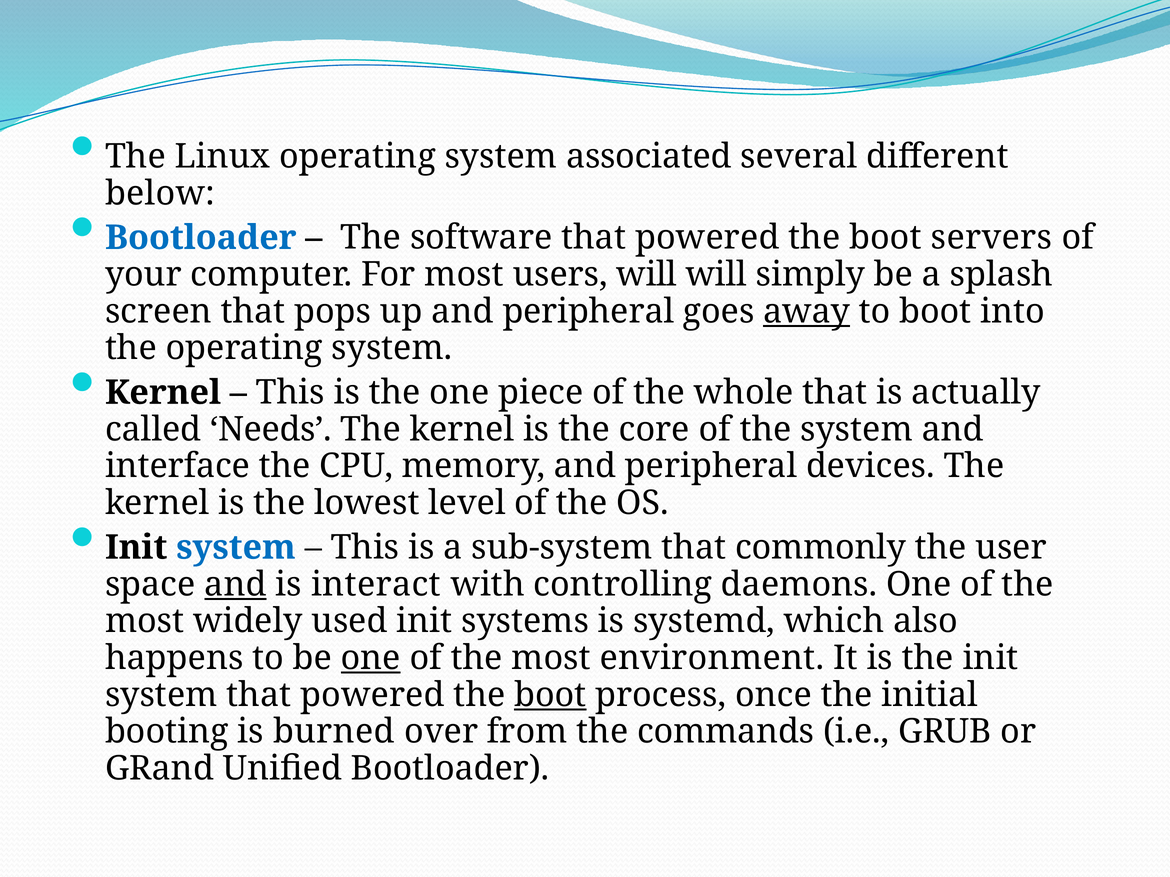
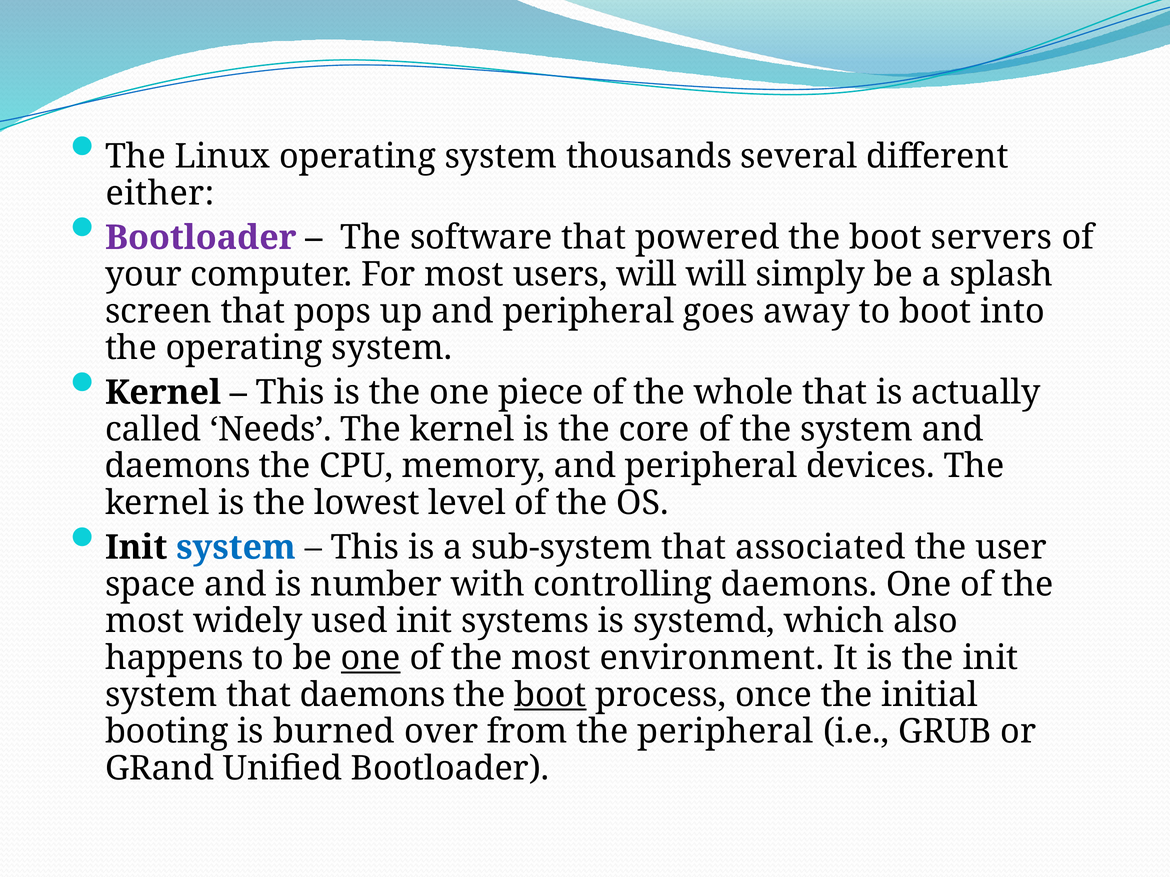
associated: associated -> thousands
below: below -> either
Bootloader at (201, 238) colour: blue -> purple
away underline: present -> none
interface at (178, 467): interface -> daemons
commonly: commonly -> associated
and at (236, 585) underline: present -> none
interact: interact -> number
system that powered: powered -> daemons
the commands: commands -> peripheral
